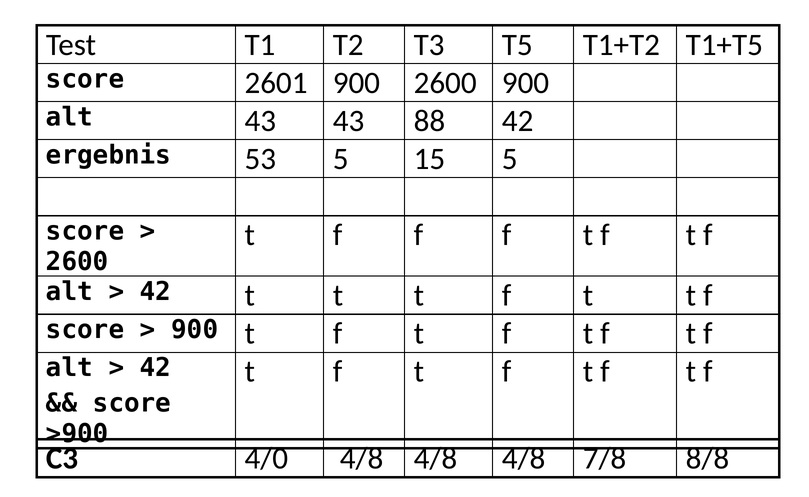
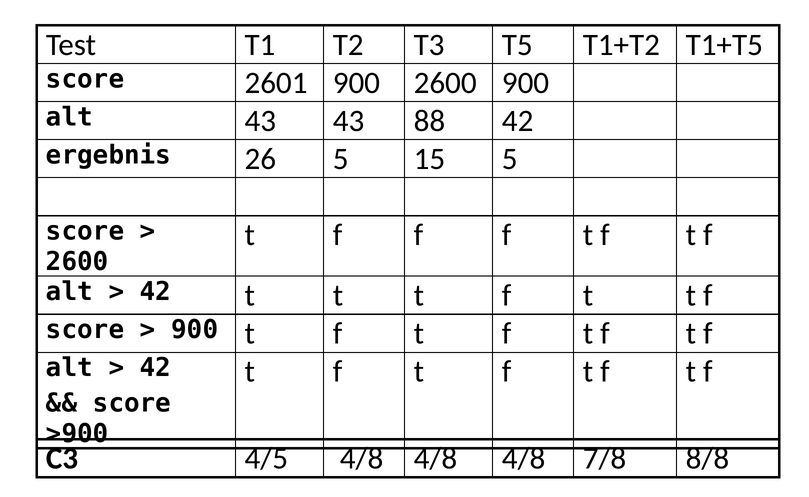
53: 53 -> 26
4/0: 4/0 -> 4/5
